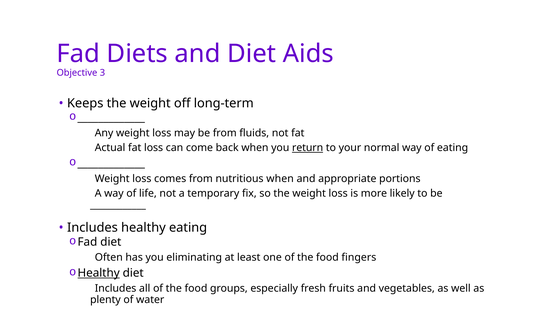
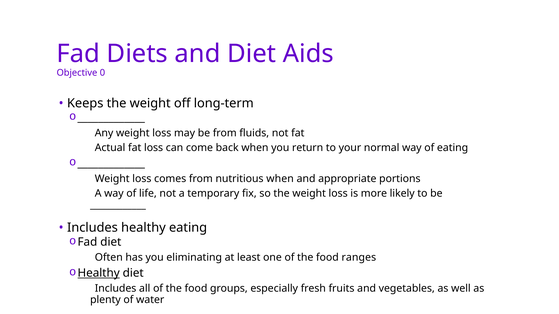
3: 3 -> 0
return underline: present -> none
fingers: fingers -> ranges
